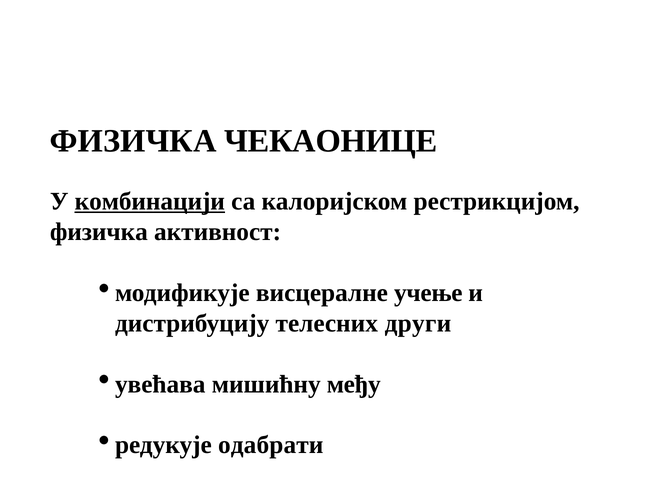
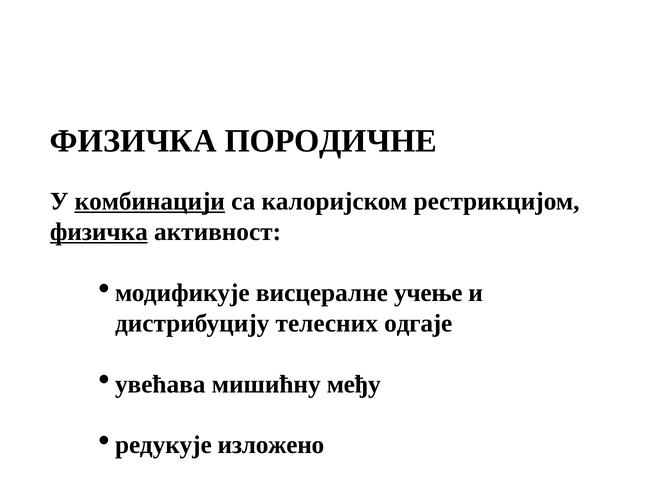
ЧЕКАОНИЦЕ: ЧЕКАОНИЦЕ -> ПОРОДИЧНЕ
физичка at (99, 232) underline: none -> present
други: други -> одгаје
одабрати: одабрати -> изложено
